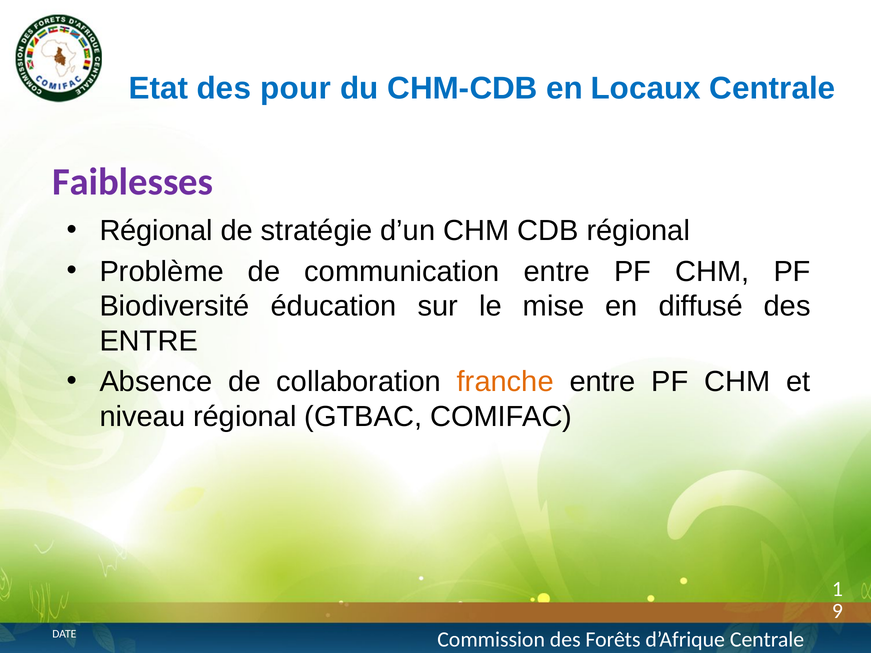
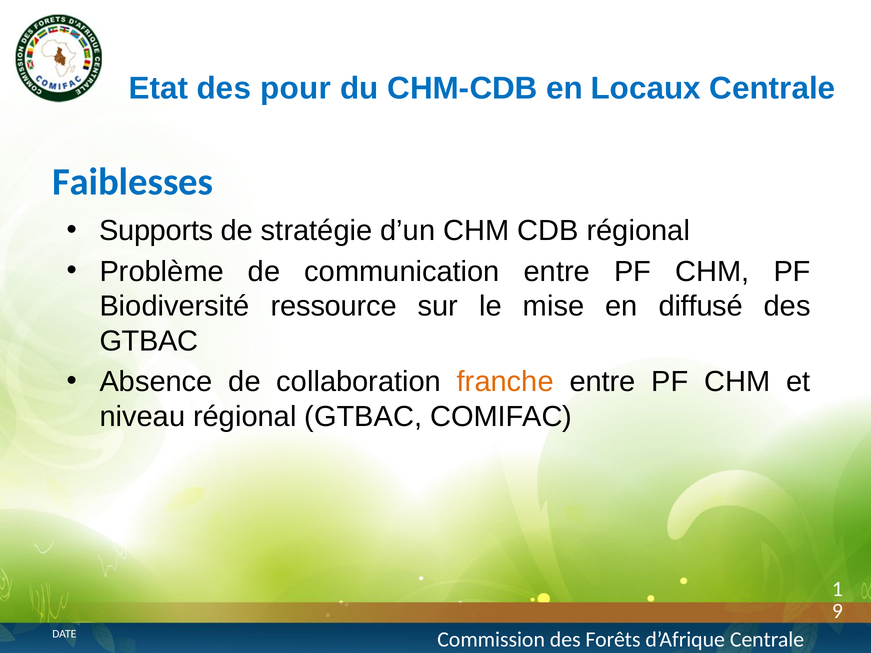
Faiblesses colour: purple -> blue
Régional at (156, 231): Régional -> Supports
éducation: éducation -> ressource
ENTRE at (149, 341): ENTRE -> GTBAC
